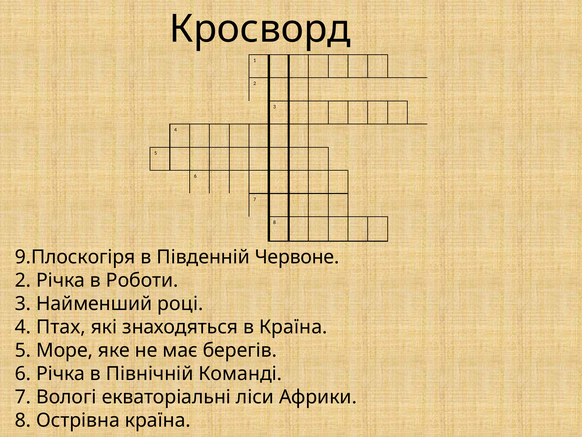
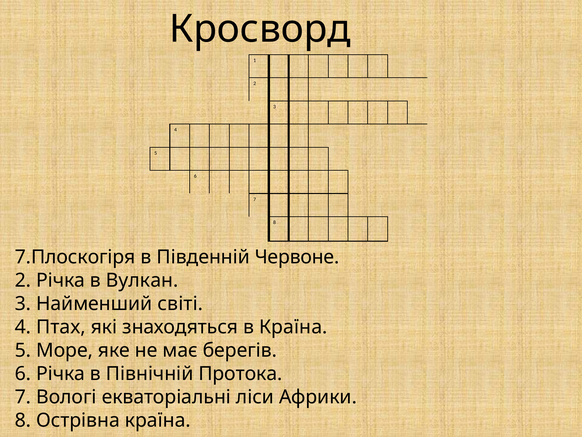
9.Плоскогіря: 9.Плоскогіря -> 7.Плоскогіря
Роботи: Роботи -> Вулкан
році: році -> світі
Команді: Команді -> Протока
